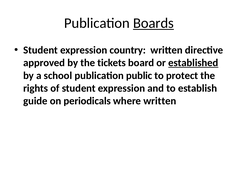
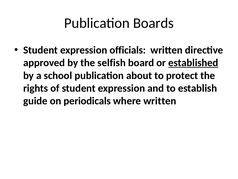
Boards underline: present -> none
country: country -> officials
tickets: tickets -> selfish
public: public -> about
